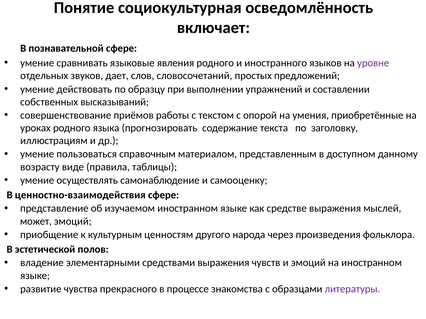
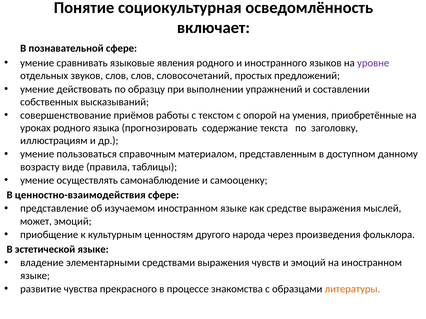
звуков дает: дает -> слов
эстетической полов: полов -> языке
литературы colour: purple -> orange
